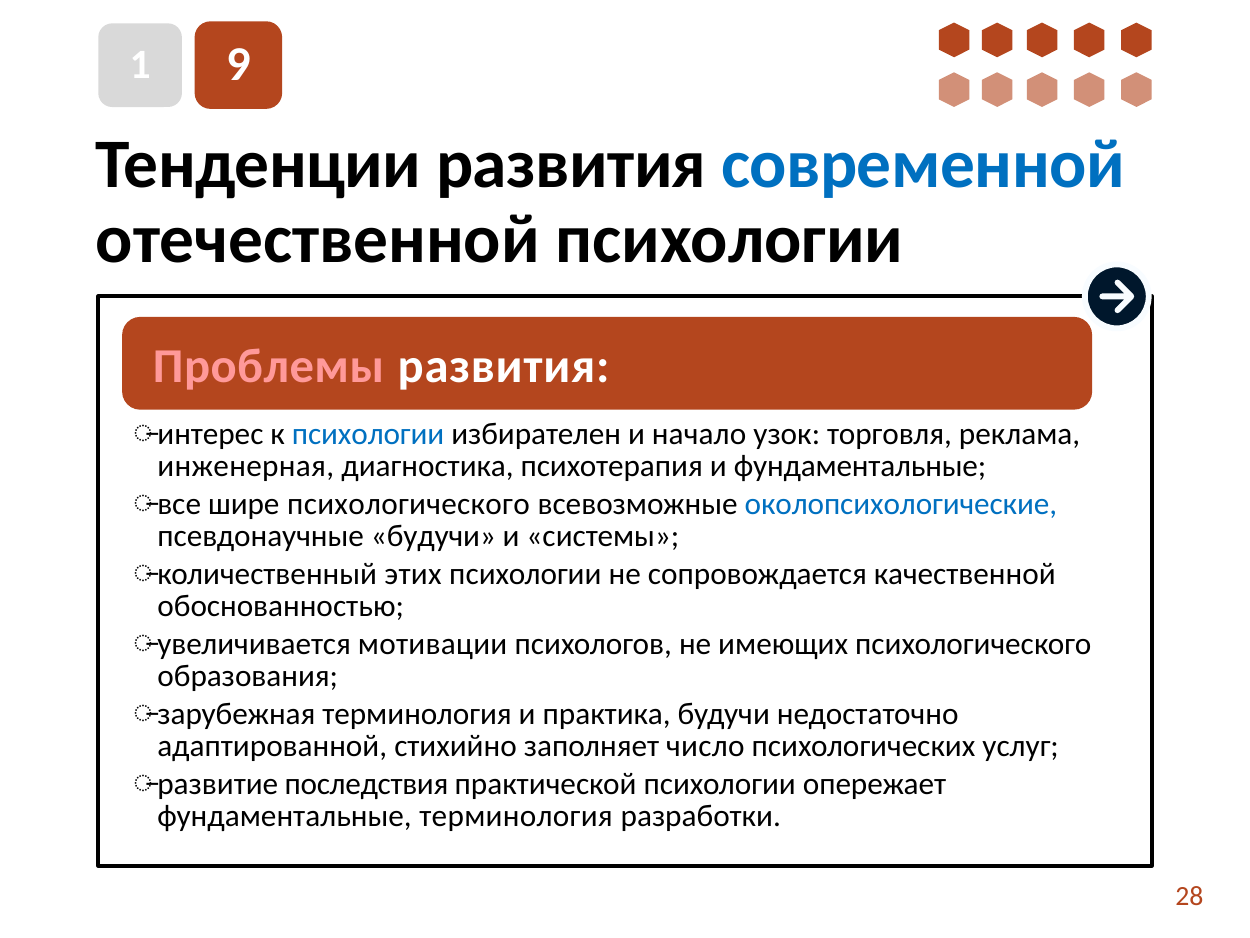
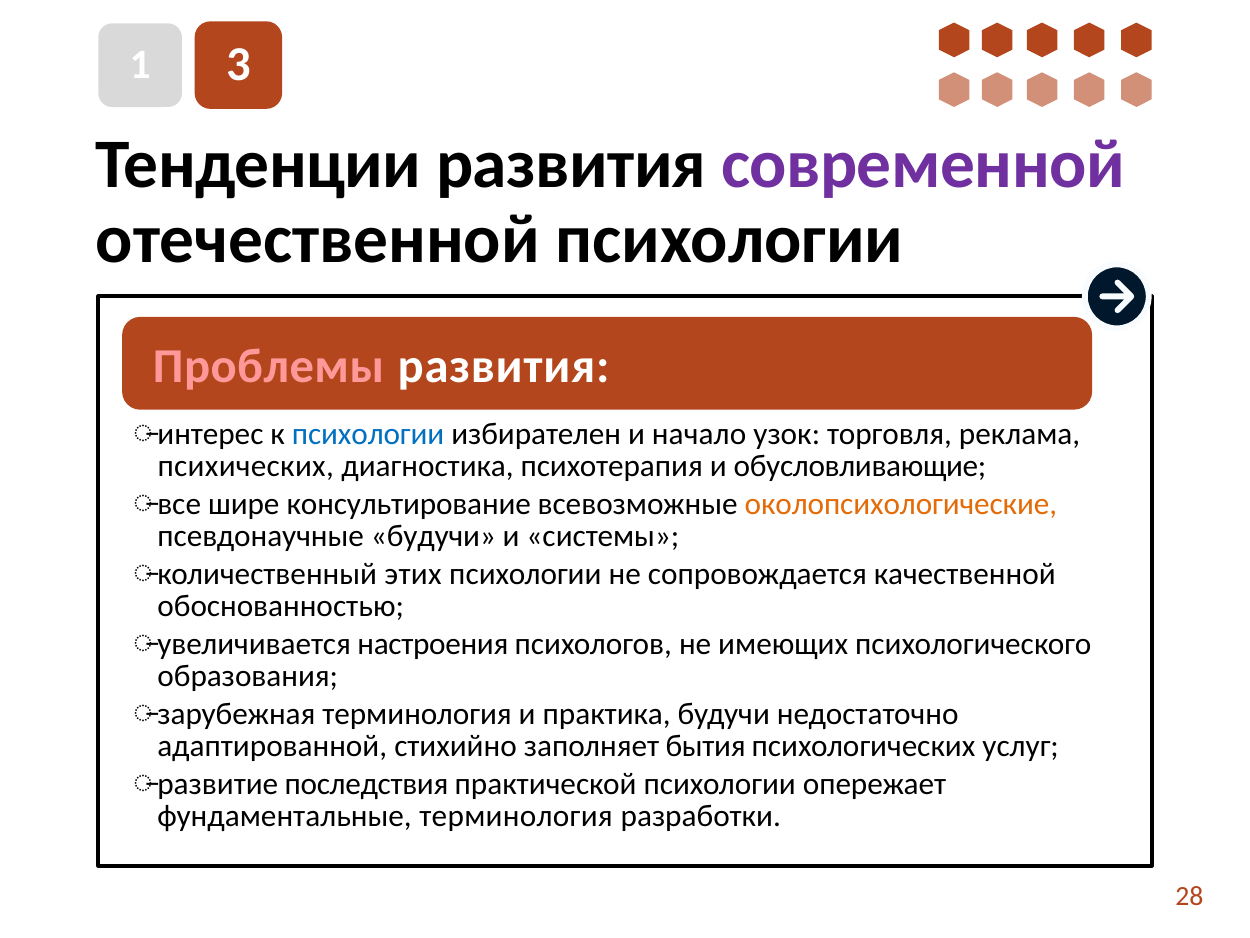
9: 9 -> 3
современной colour: blue -> purple
инженерная: инженерная -> психических
и фундаментальные: фундаментальные -> обусловливающие
шире психологического: психологического -> консультирование
околопсихологические colour: blue -> orange
мотивации: мотивации -> настроения
число: число -> бытия
